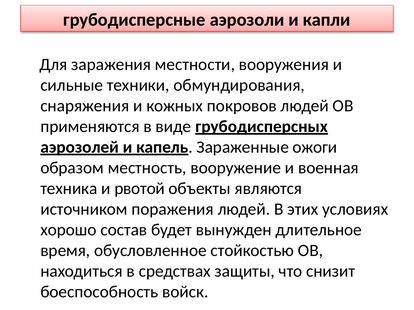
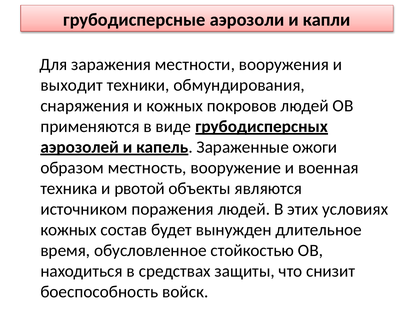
сильные: сильные -> выходит
хорошо at (68, 230): хорошо -> кожных
